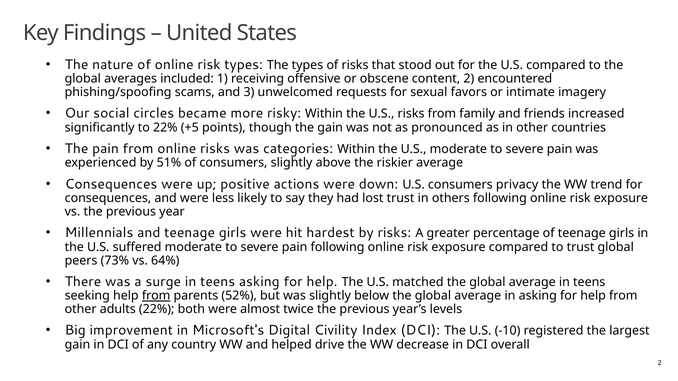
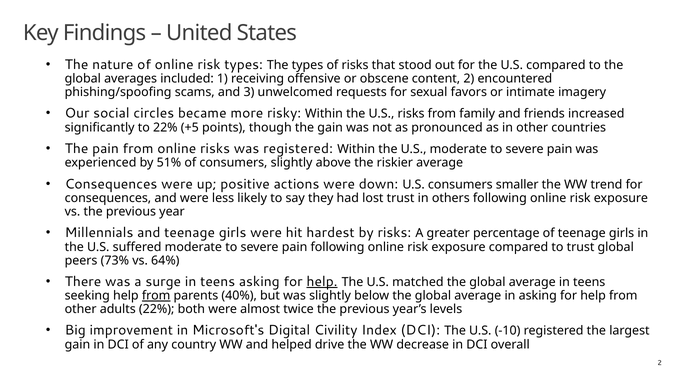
was categories: categories -> registered
privacy: privacy -> smaller
help at (322, 282) underline: none -> present
52%: 52% -> 40%
